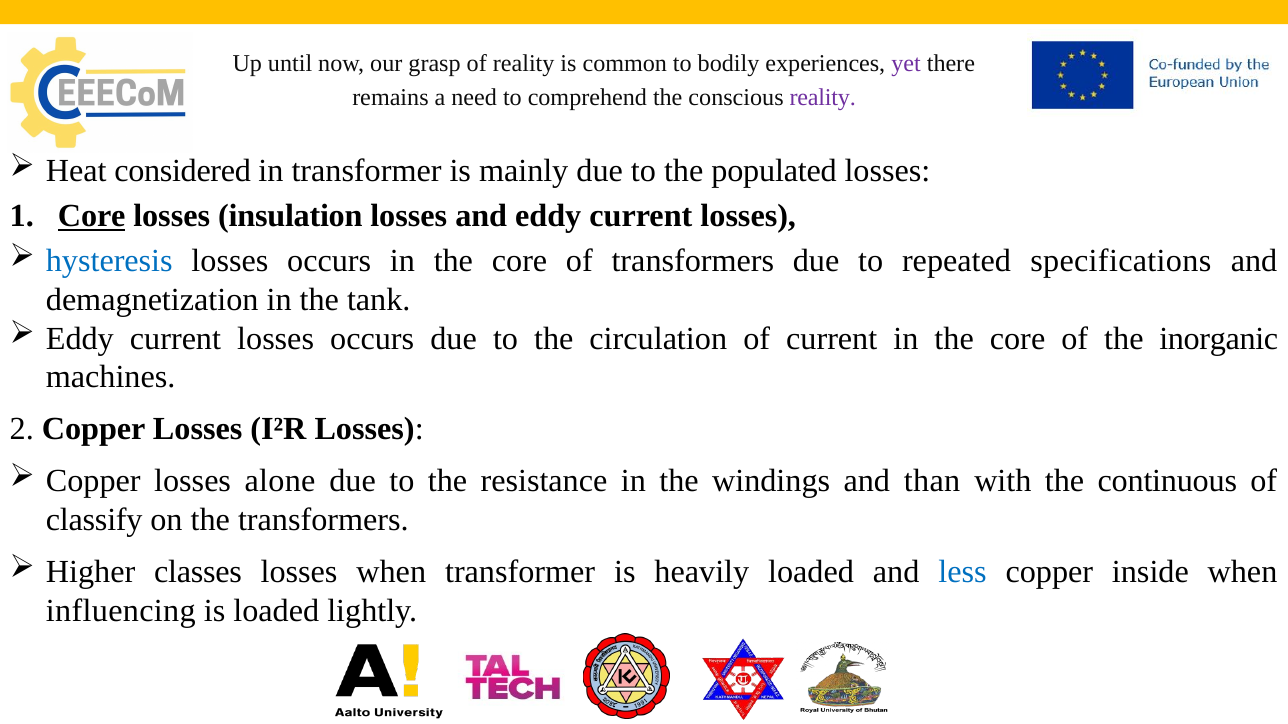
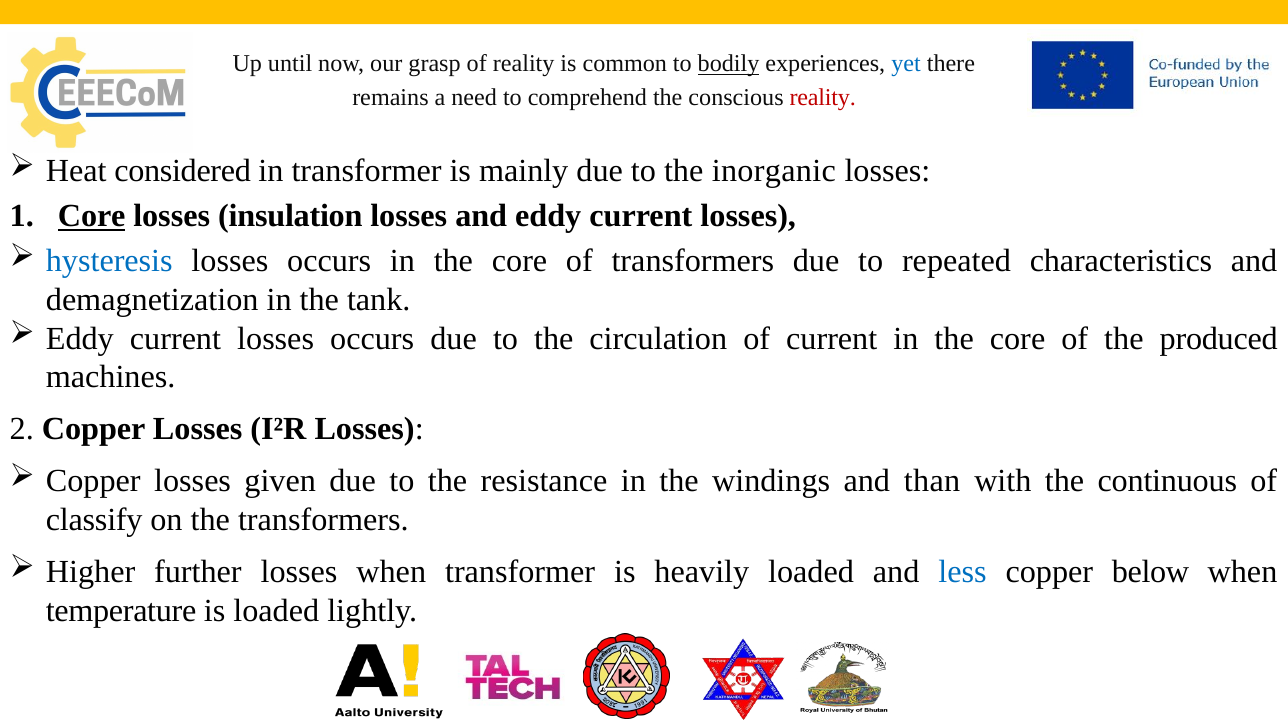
bodily underline: none -> present
yet colour: purple -> blue
reality at (823, 97) colour: purple -> red
populated: populated -> inorganic
specifications: specifications -> characteristics
inorganic: inorganic -> produced
alone: alone -> given
classes: classes -> further
inside: inside -> below
influencing: influencing -> temperature
